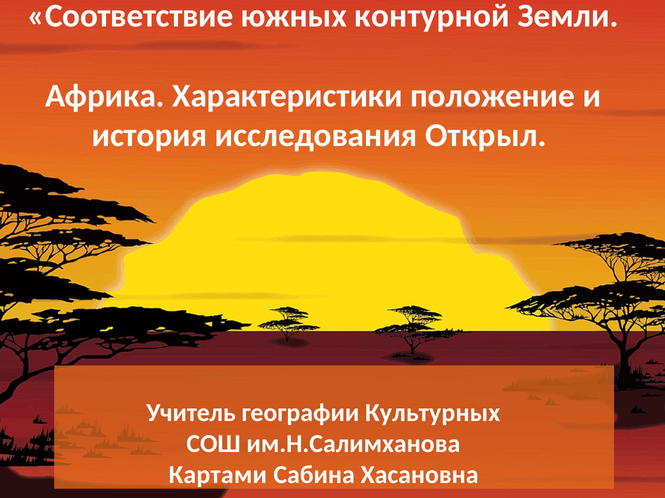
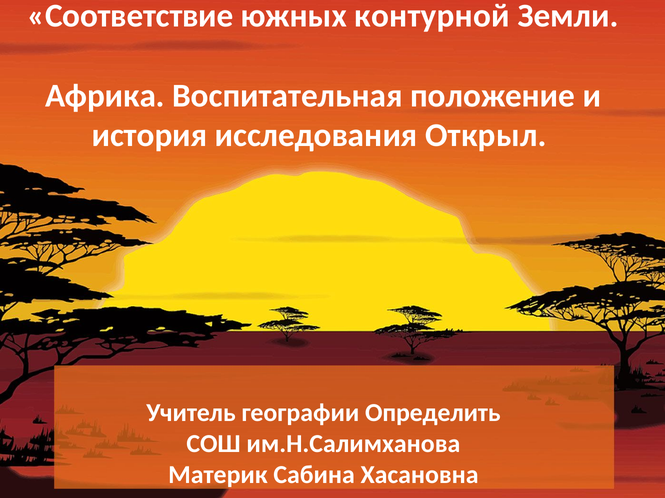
Характеристики: Характеристики -> Воспитательная
Культурных: Культурных -> Определить
Картами: Картами -> Материк
